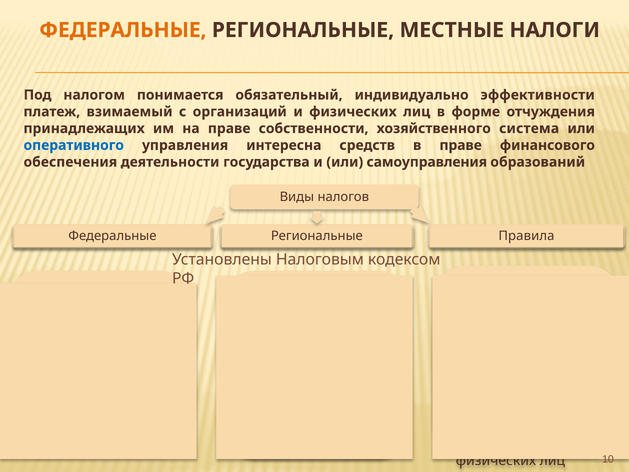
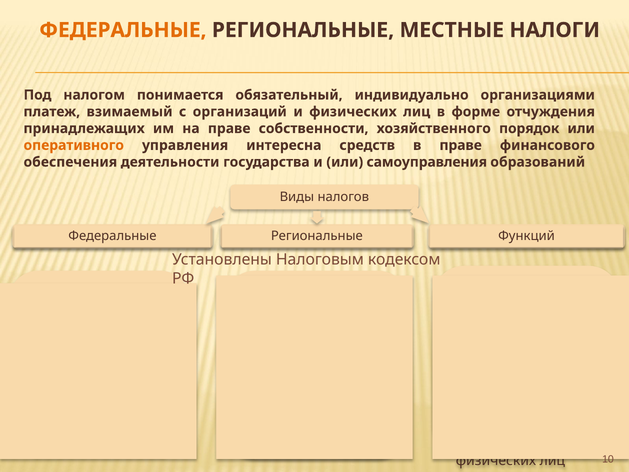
эффективности: эффективности -> организациями
система: система -> порядок
оперативного colour: blue -> orange
Правила: Правила -> Функций
